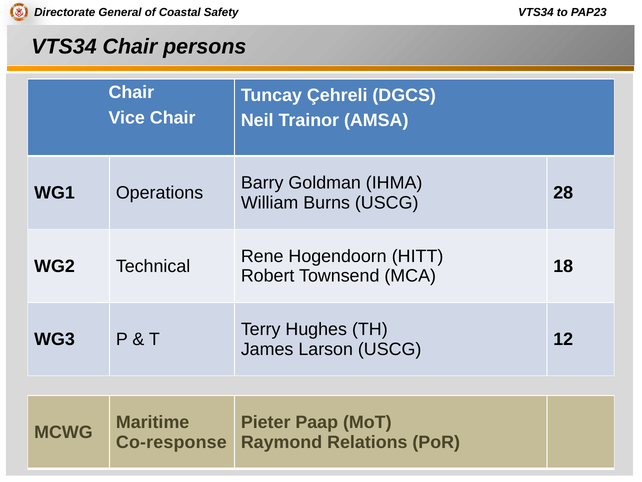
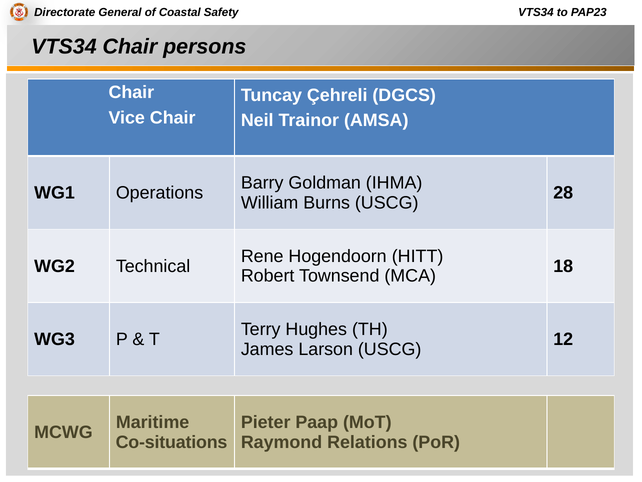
Co-response: Co-response -> Co-situations
